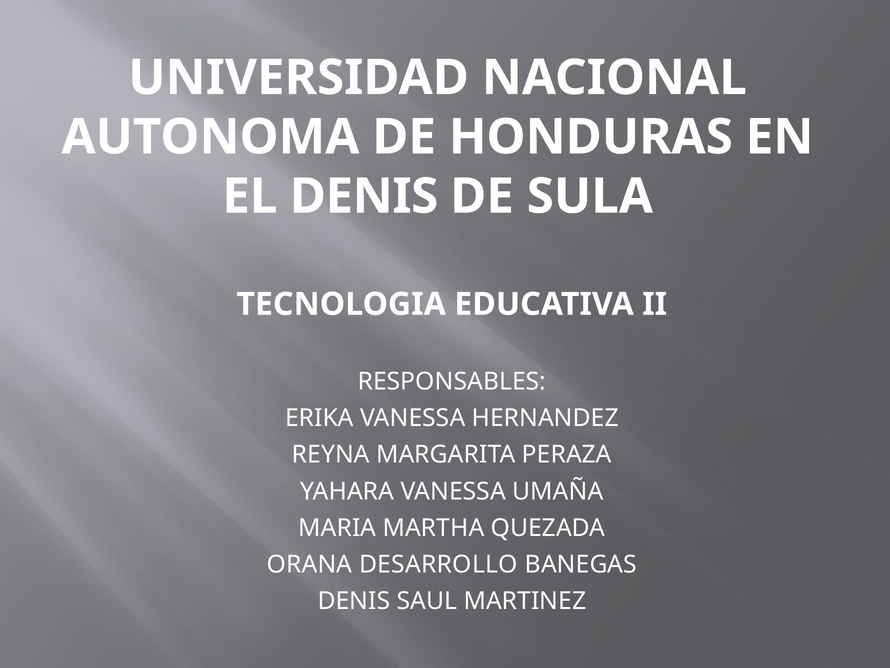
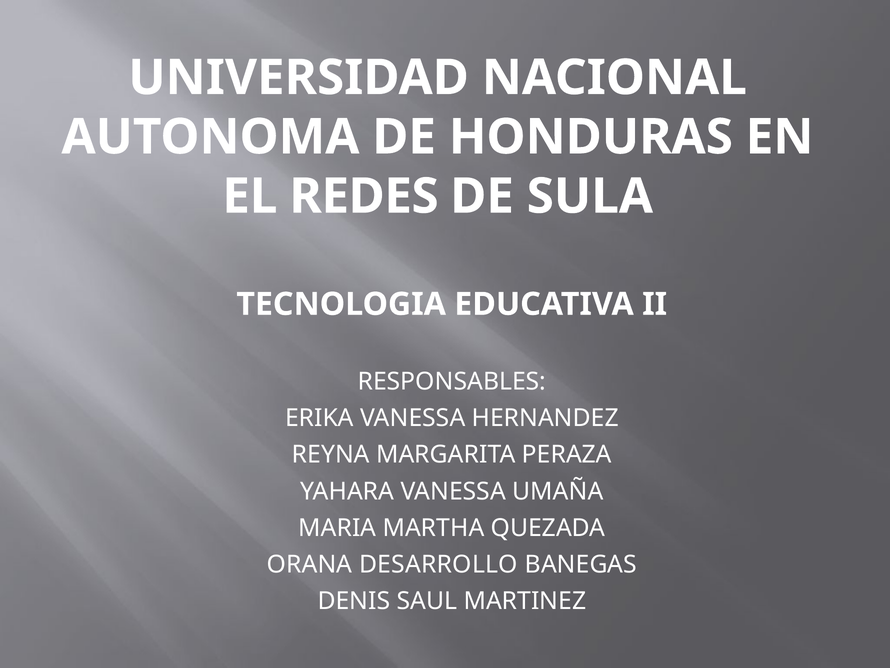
EL DENIS: DENIS -> REDES
